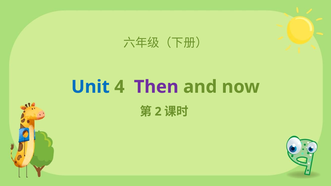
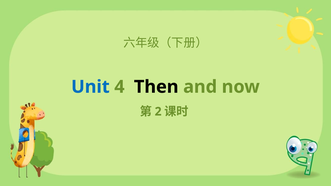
Then colour: purple -> black
